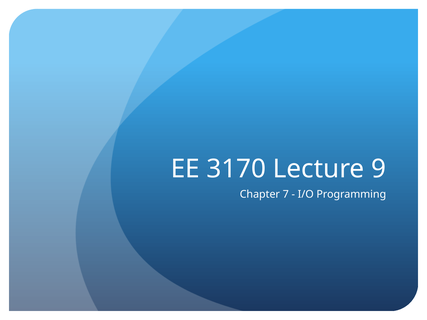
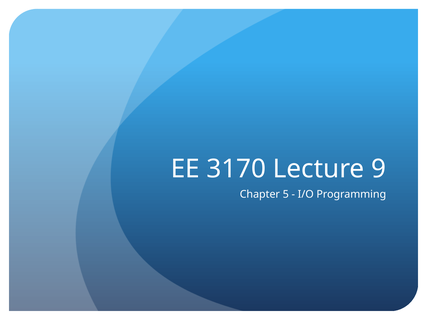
7: 7 -> 5
